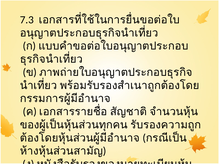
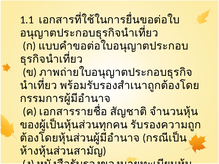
7.3: 7.3 -> 1.1
